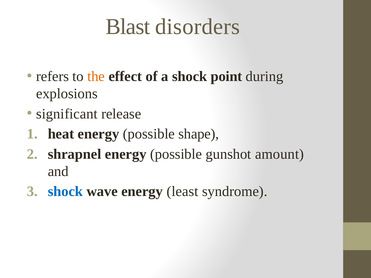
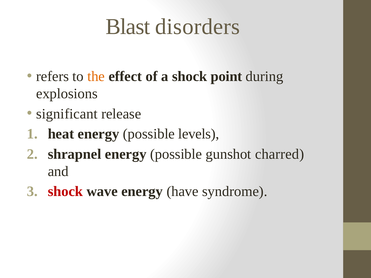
shape: shape -> levels
amount: amount -> charred
shock at (65, 192) colour: blue -> red
least: least -> have
